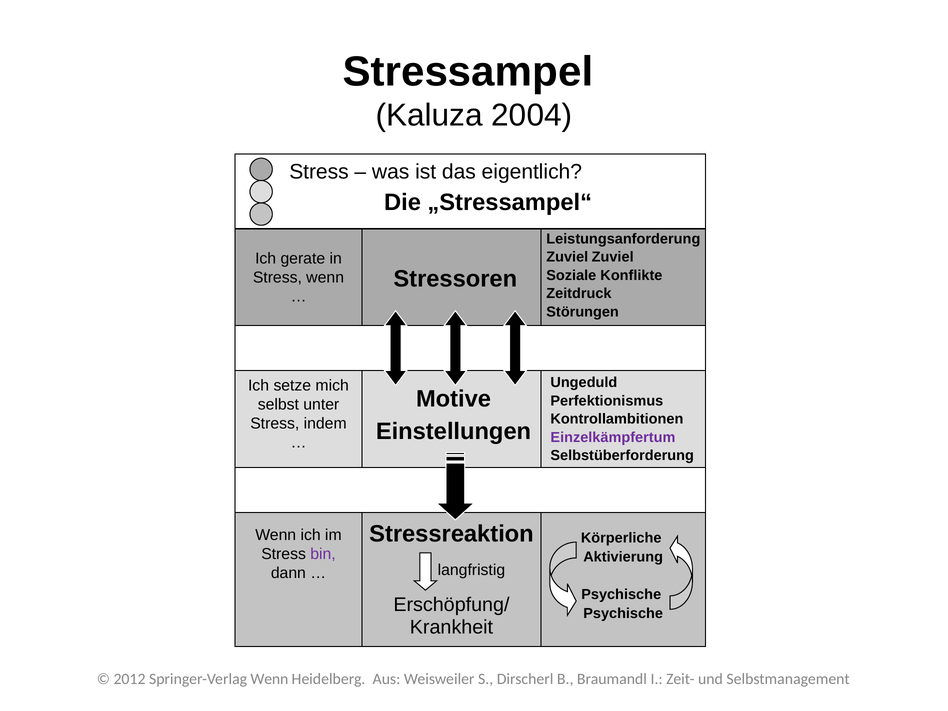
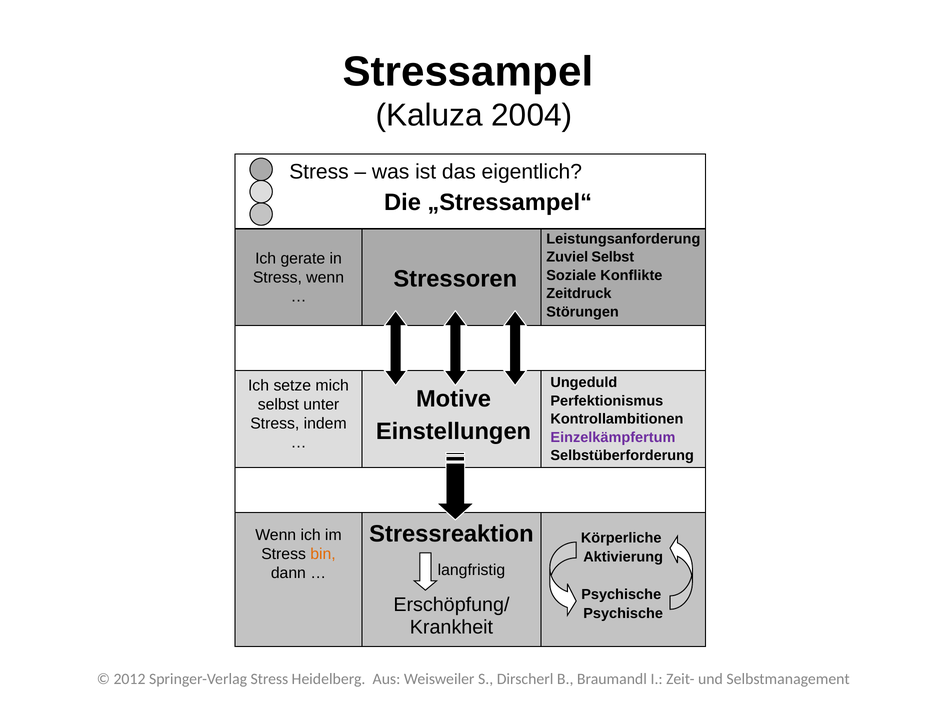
Zuviel Zuviel: Zuviel -> Selbst
bin colour: purple -> orange
Springer-Verlag Wenn: Wenn -> Stress
